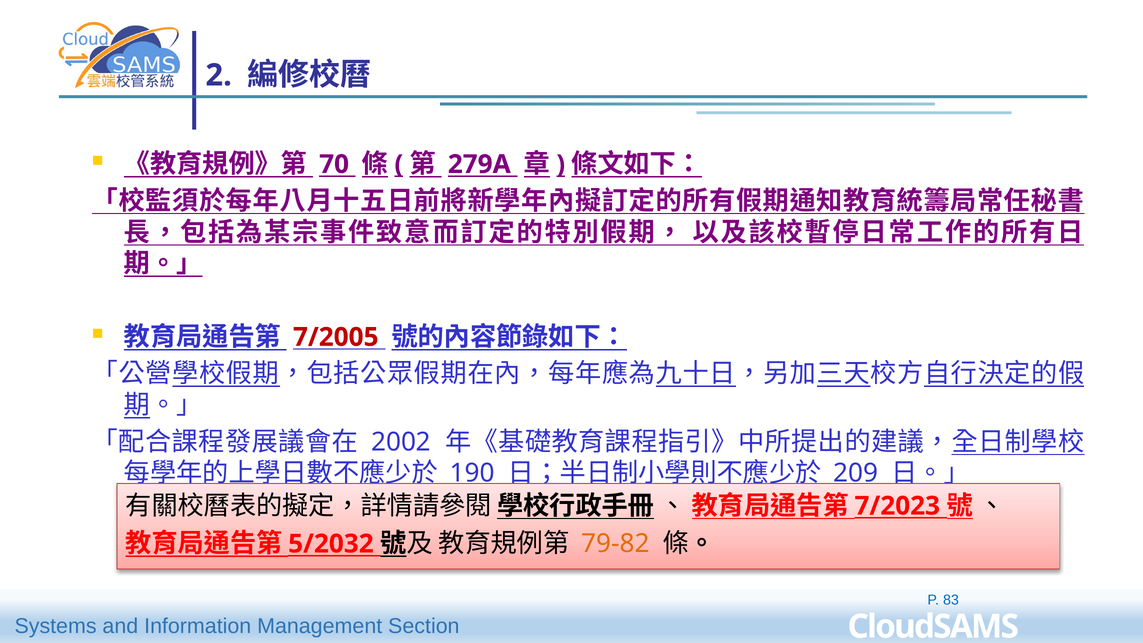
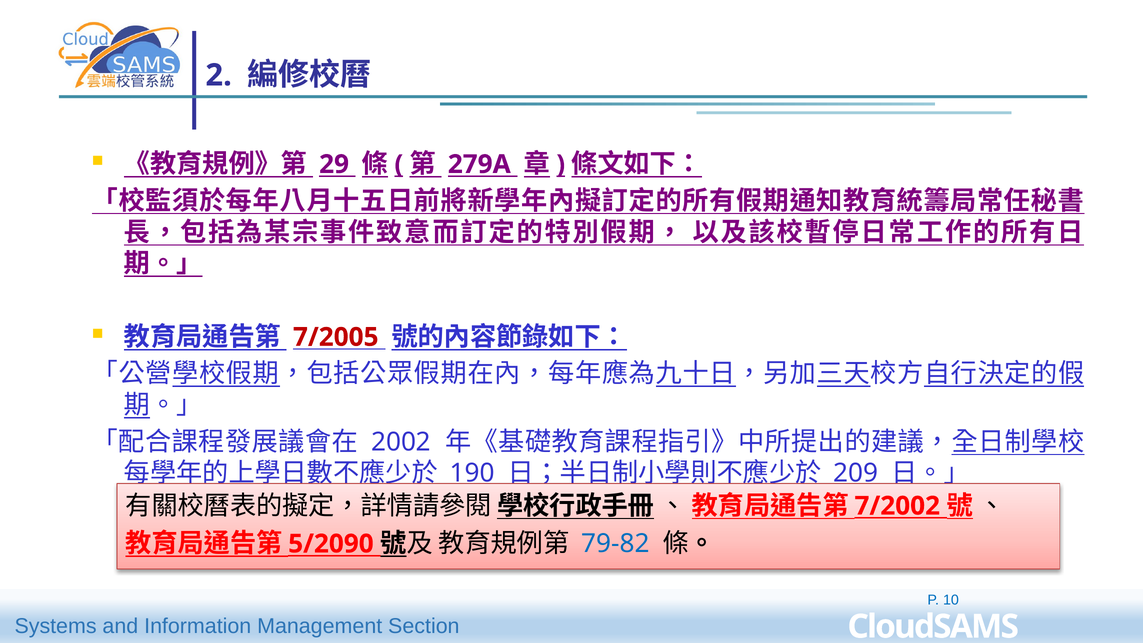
70: 70 -> 29
7/2023: 7/2023 -> 7/2002
5/2032: 5/2032 -> 5/2090
79-82 colour: orange -> blue
83: 83 -> 10
